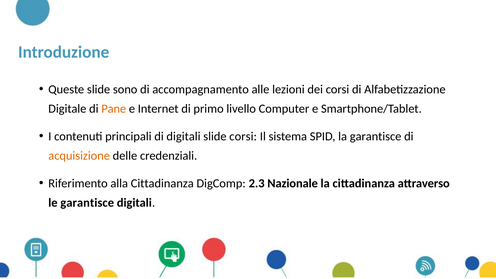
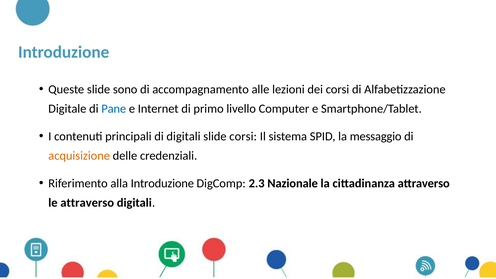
Pane colour: orange -> blue
la garantisce: garantisce -> messaggio
alla Cittadinanza: Cittadinanza -> Introduzione
le garantisce: garantisce -> attraverso
